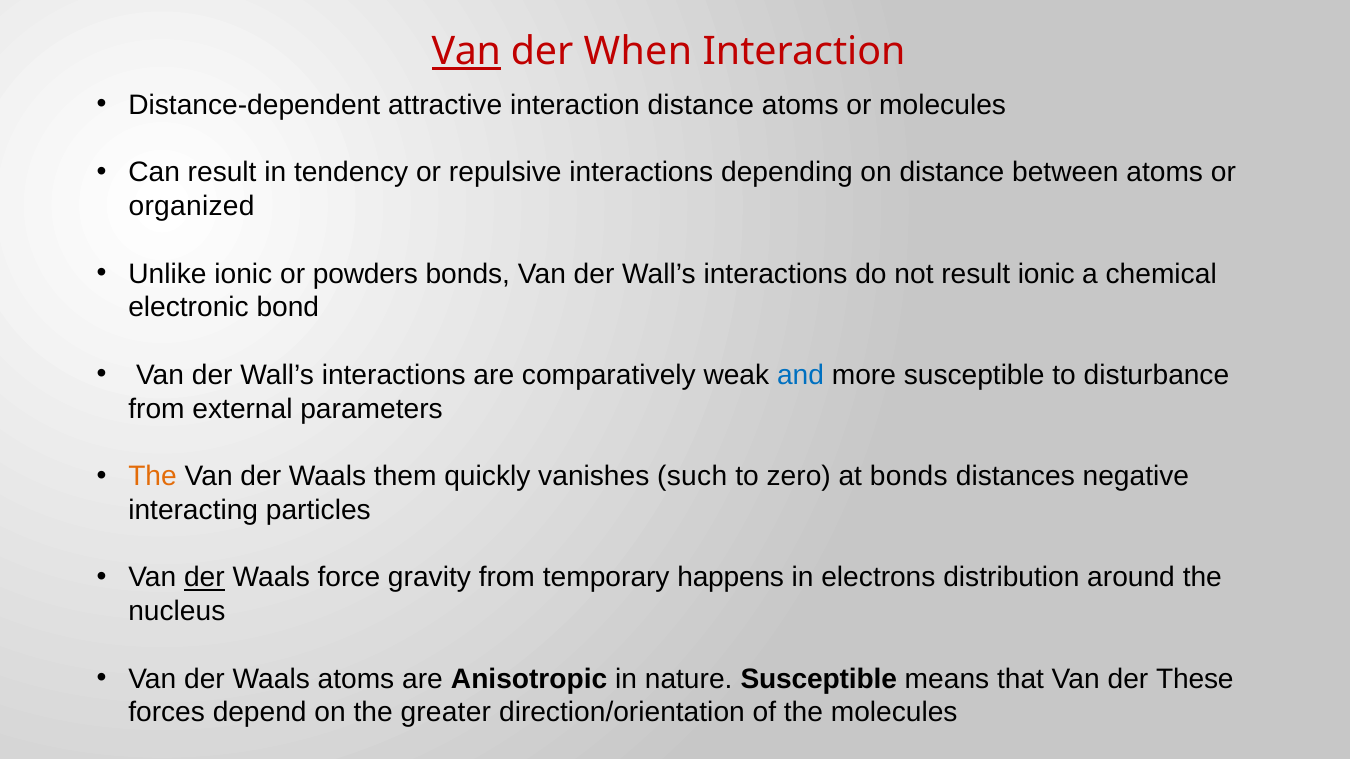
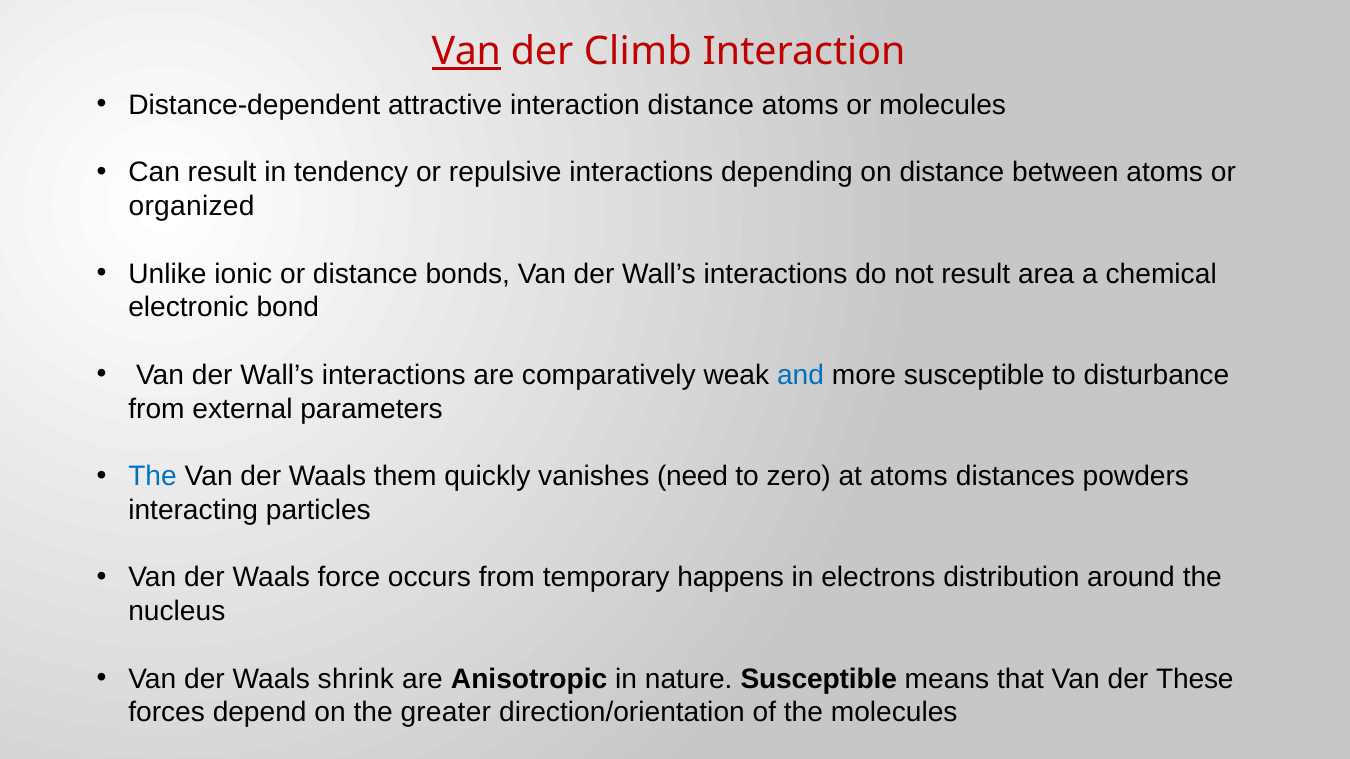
When: When -> Climb
or powders: powders -> distance
result ionic: ionic -> area
The at (153, 477) colour: orange -> blue
such: such -> need
at bonds: bonds -> atoms
negative: negative -> powders
der at (204, 578) underline: present -> none
gravity: gravity -> occurs
Waals atoms: atoms -> shrink
